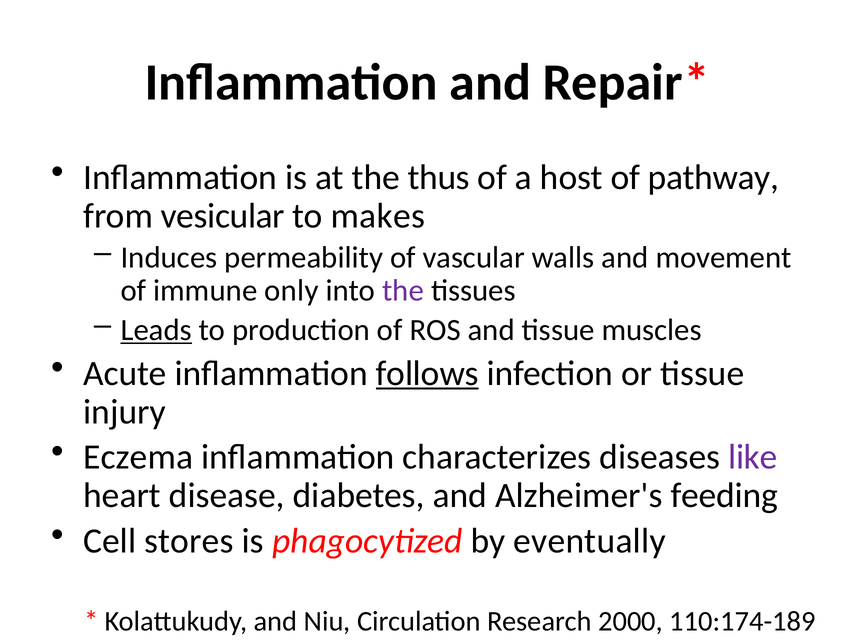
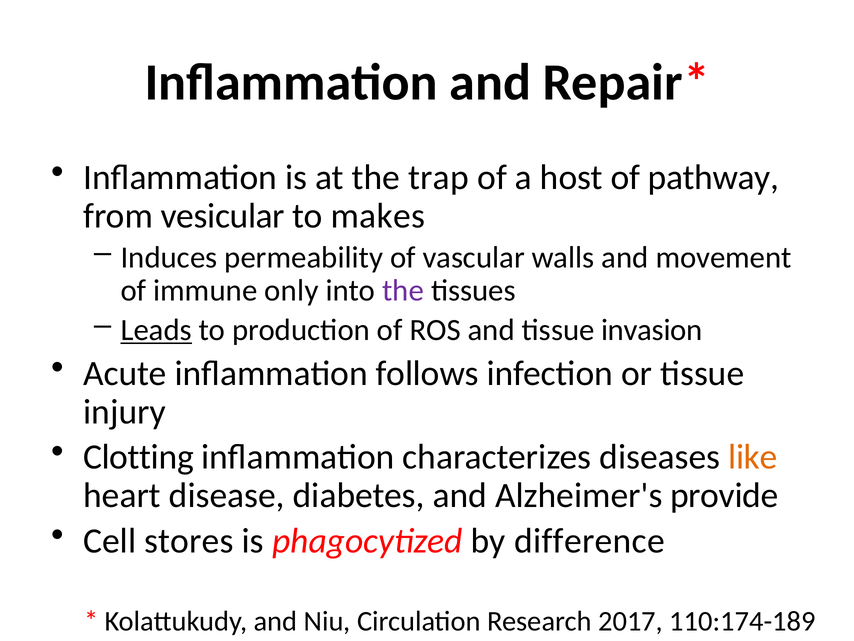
thus: thus -> trap
muscles: muscles -> invasion
follows underline: present -> none
Eczema: Eczema -> Clotting
like colour: purple -> orange
feeding: feeding -> provide
eventually: eventually -> difference
2000: 2000 -> 2017
